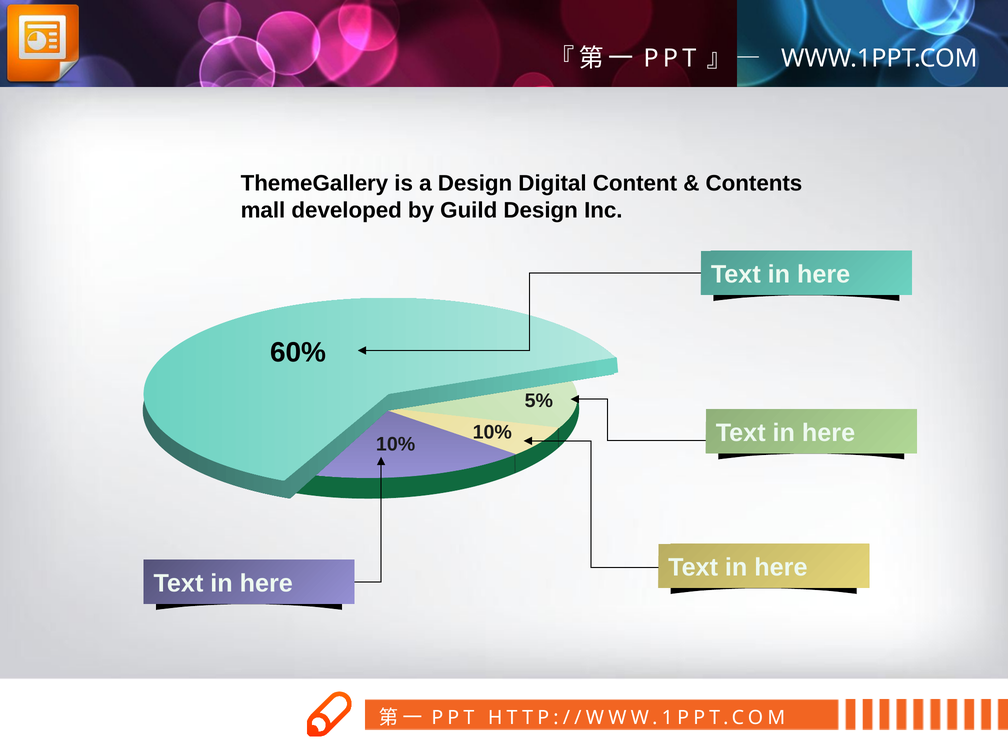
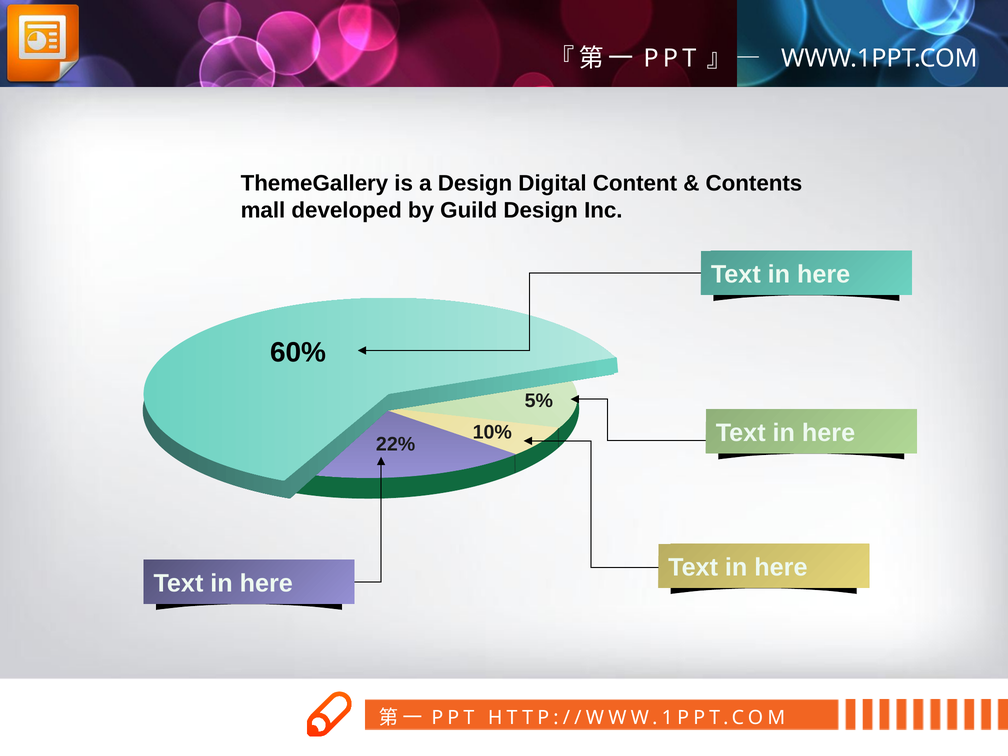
10% at (396, 444): 10% -> 22%
